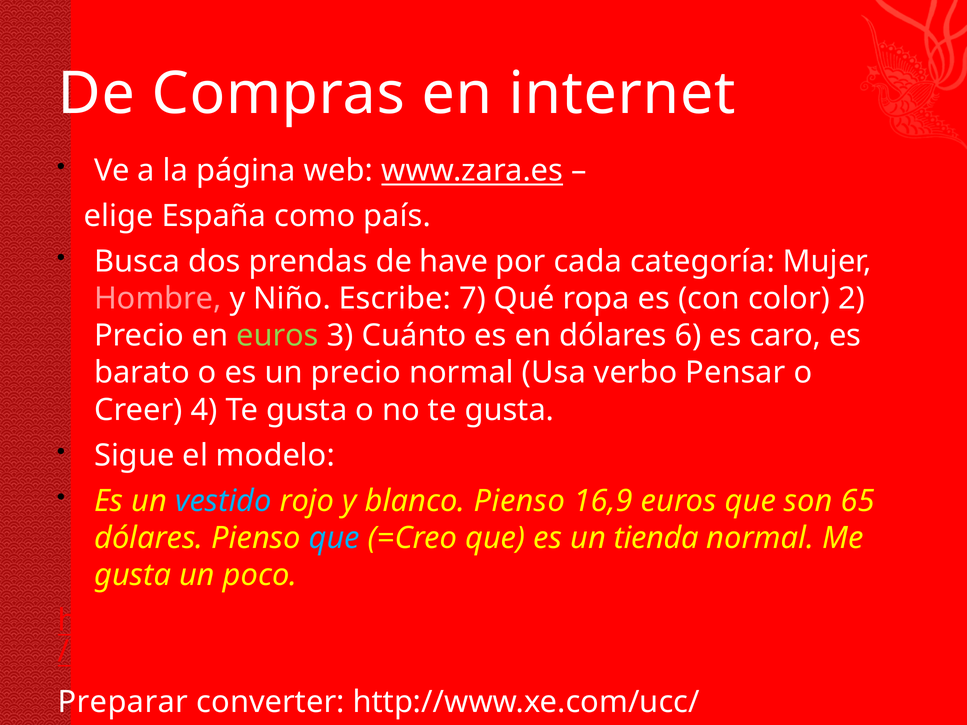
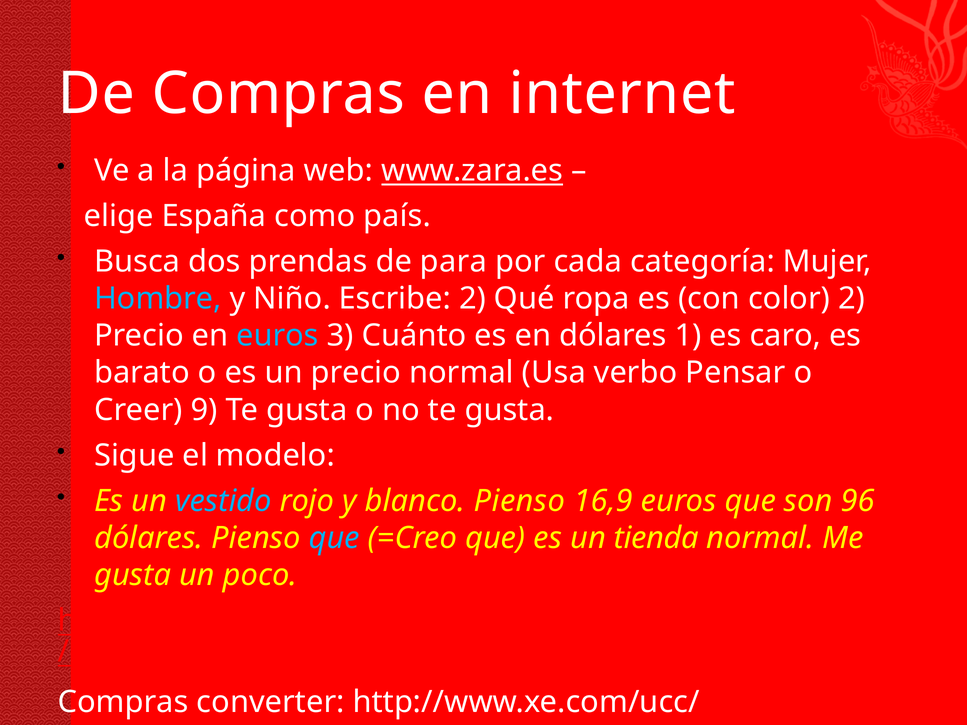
have: have -> para
Hombre colour: pink -> light blue
Escribe 7: 7 -> 2
euros at (278, 336) colour: light green -> light blue
6: 6 -> 1
4: 4 -> 9
65: 65 -> 96
Preparar at (123, 703): Preparar -> Compras
